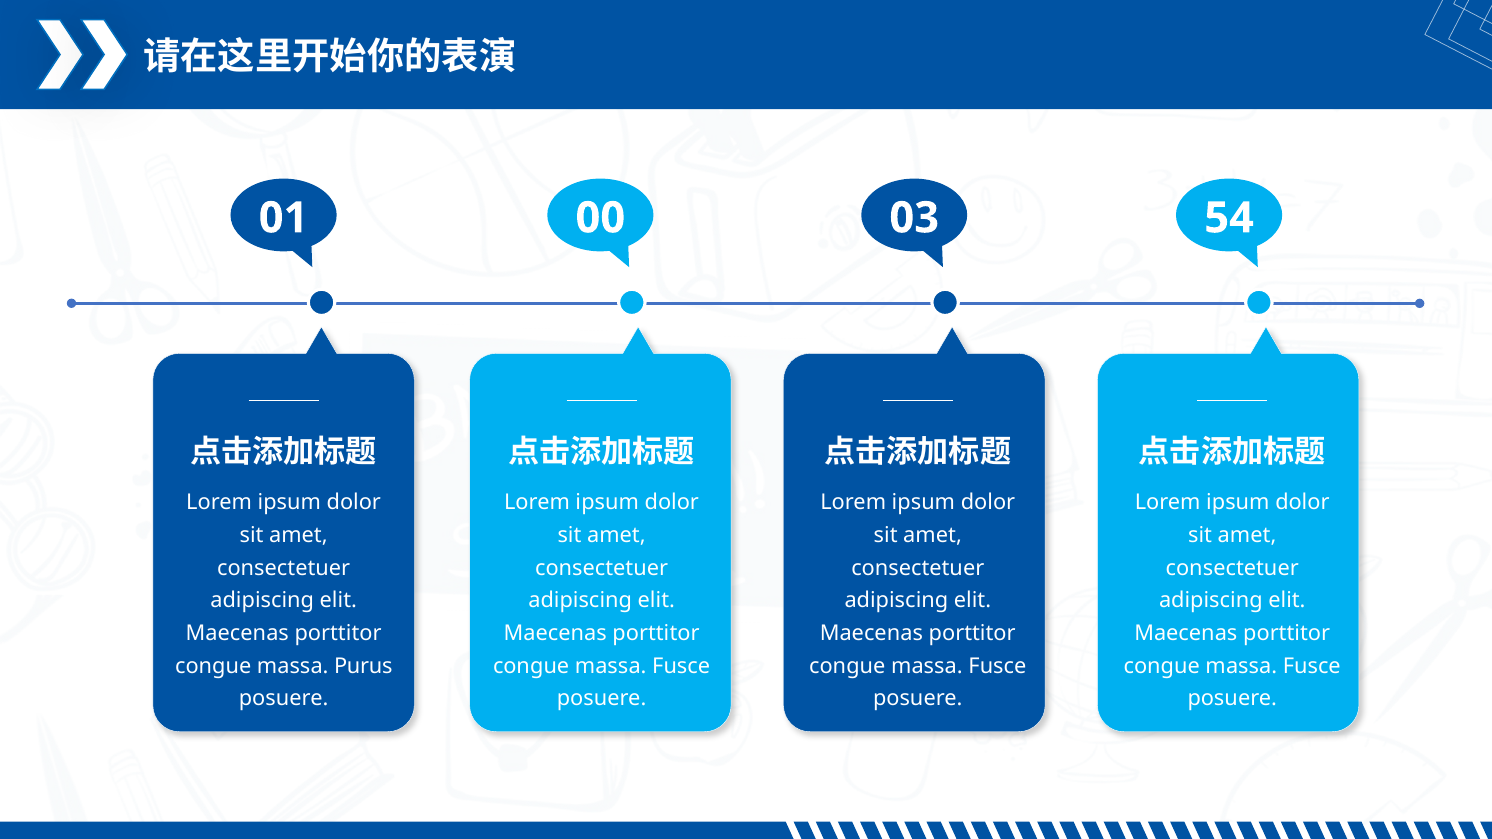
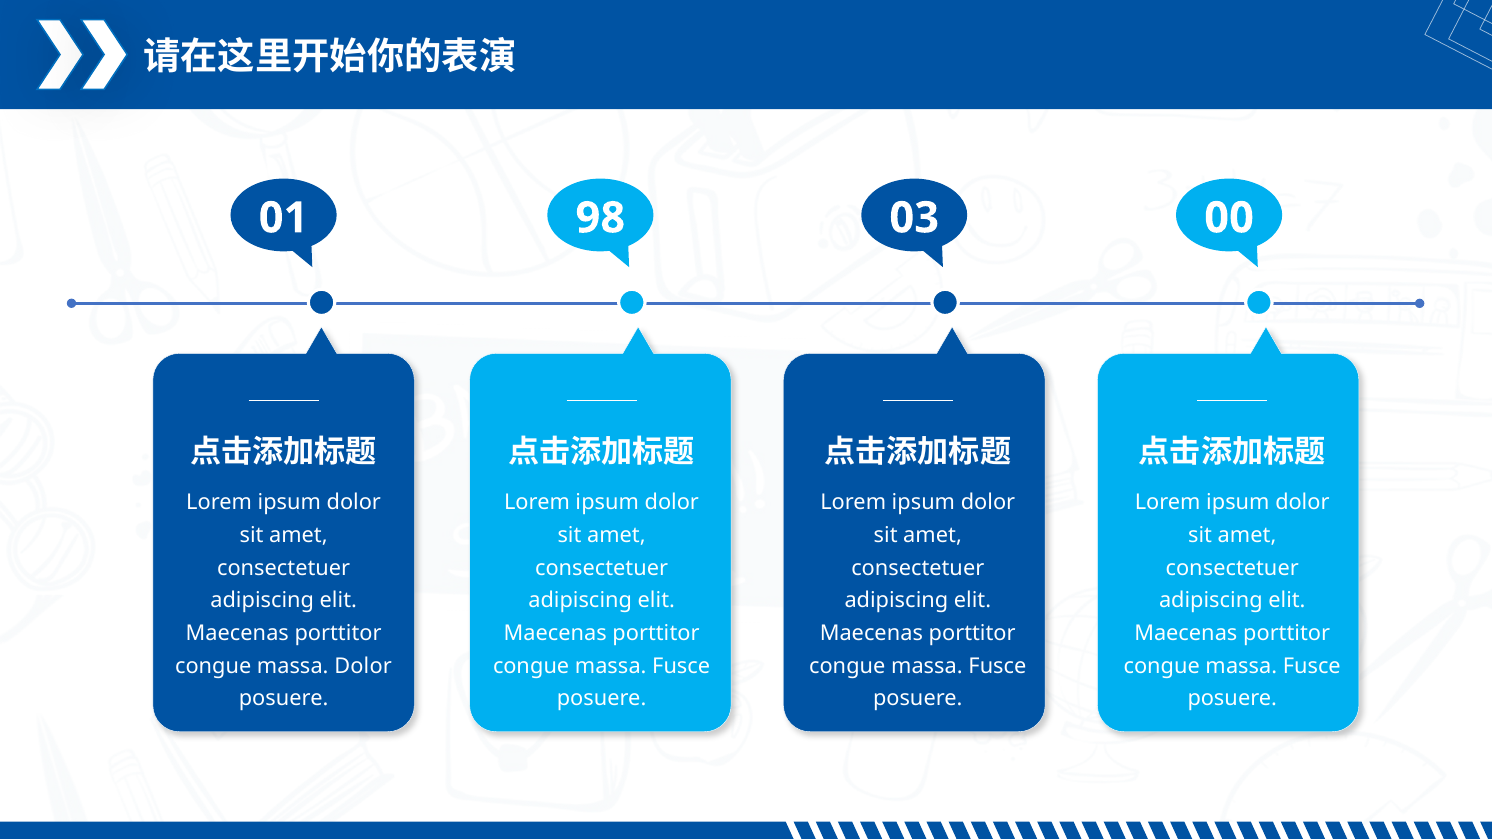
00: 00 -> 98
54: 54 -> 00
massa Purus: Purus -> Dolor
